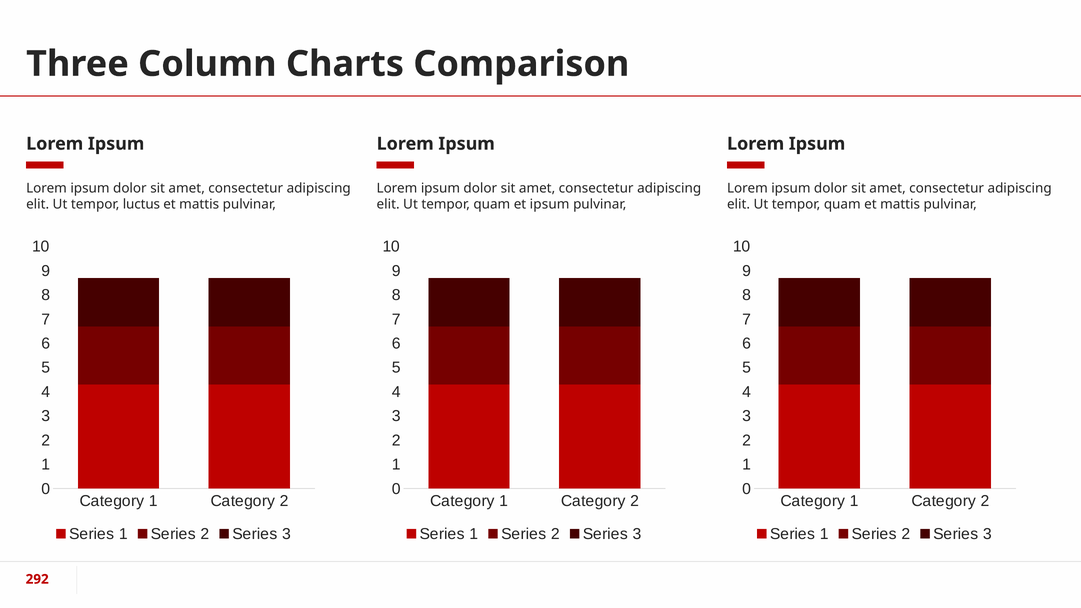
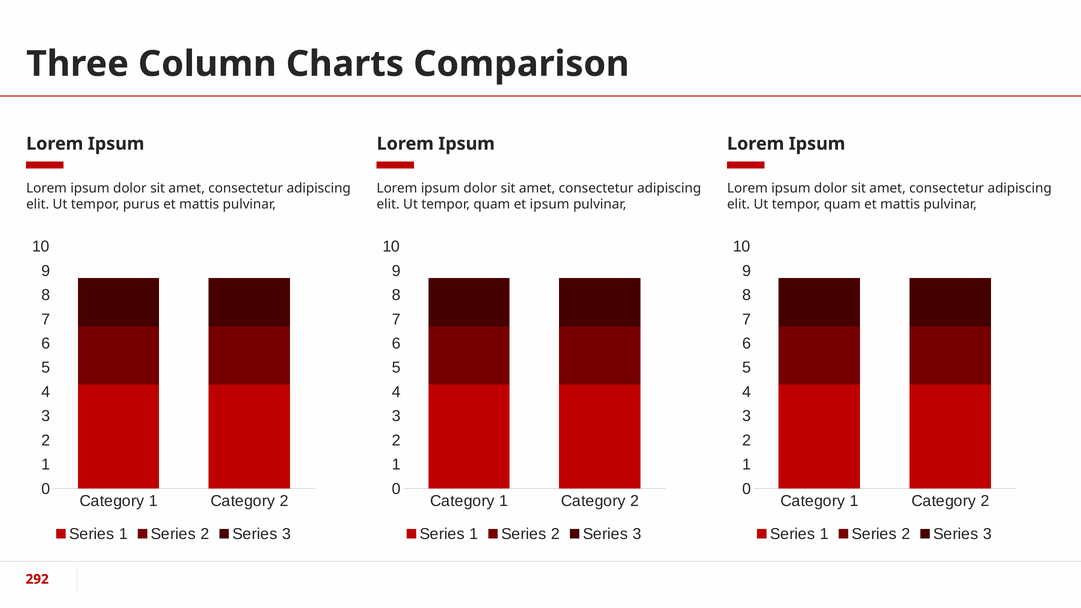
luctus: luctus -> purus
